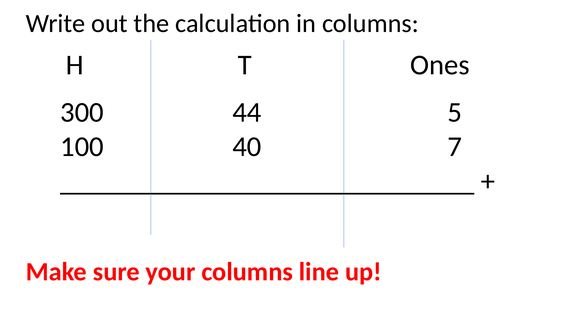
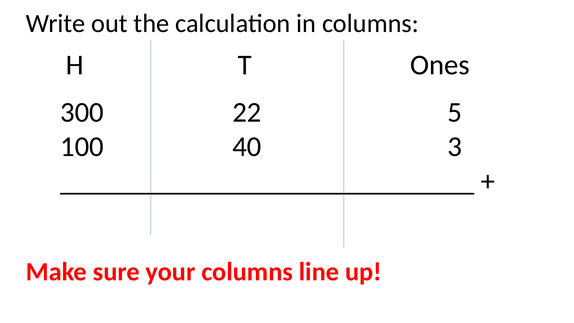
44: 44 -> 22
7: 7 -> 3
